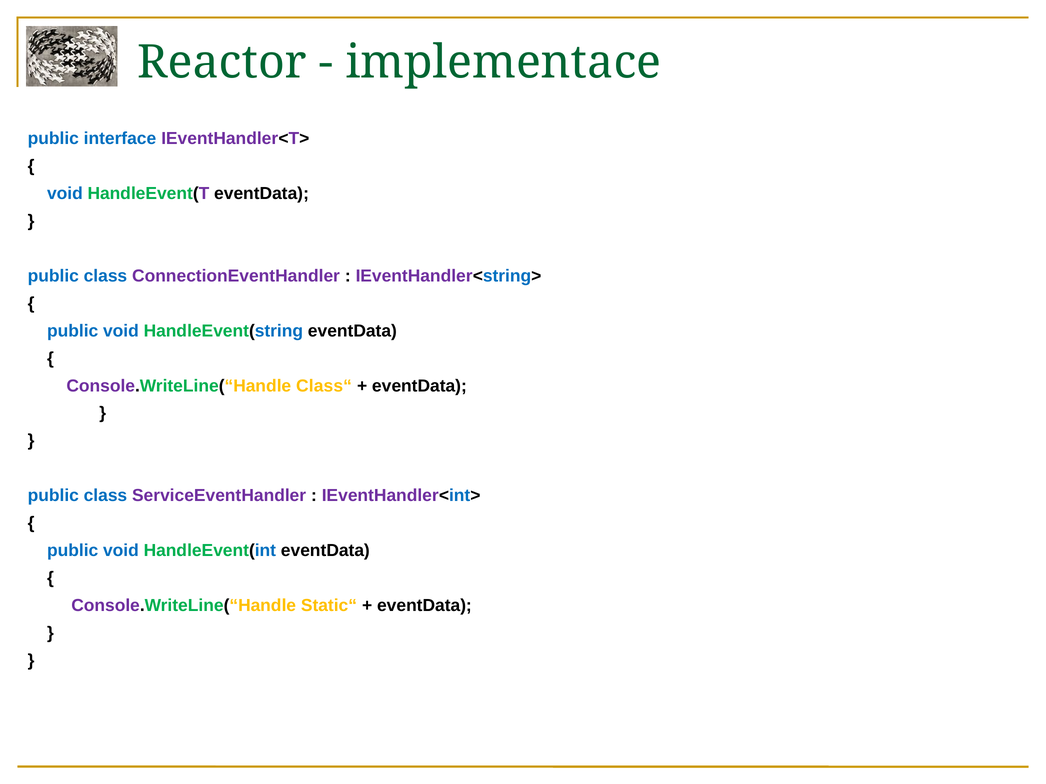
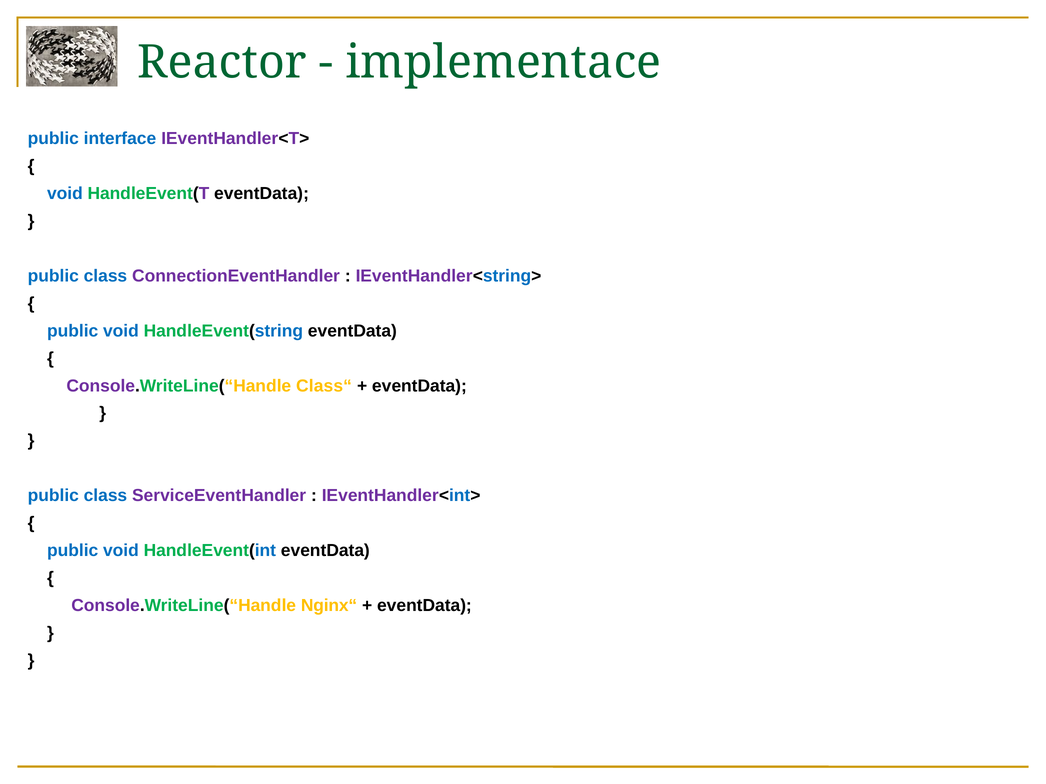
Static“: Static“ -> Nginx“
